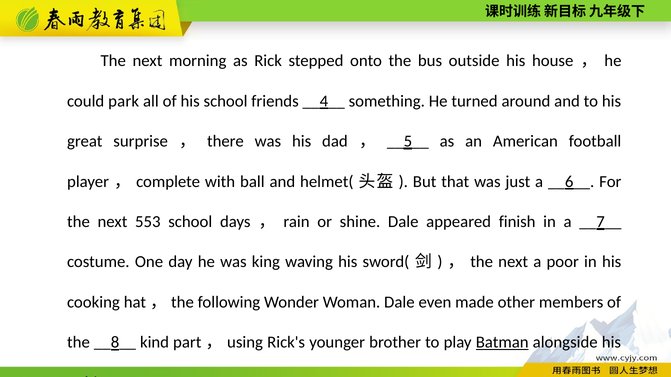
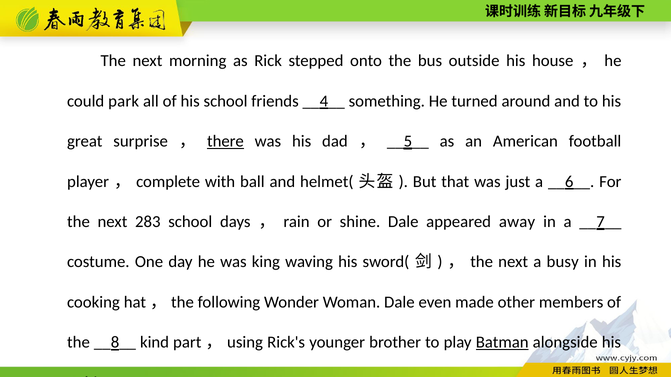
there underline: none -> present
553: 553 -> 283
finish: finish -> away
poor: poor -> busy
